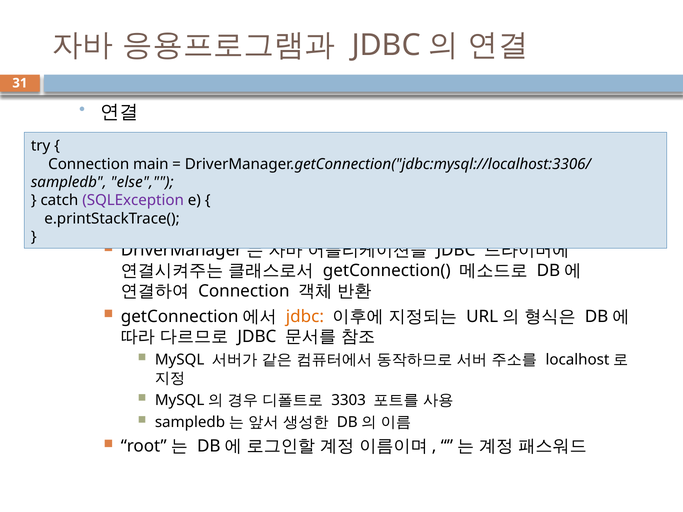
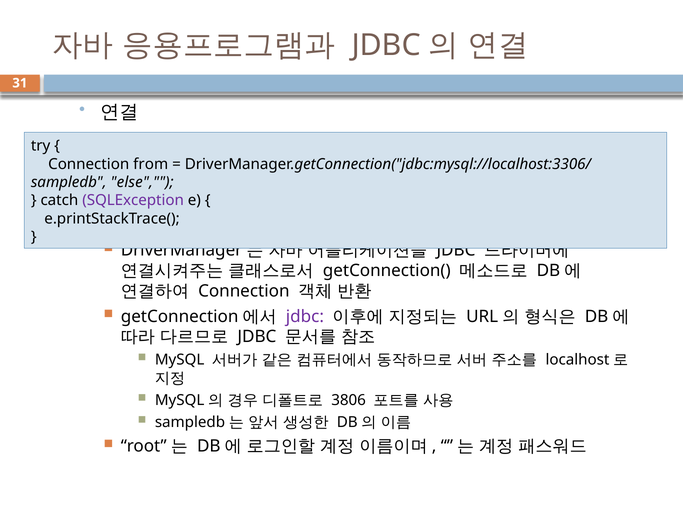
main: main -> from
jdbc at (305, 317) colour: orange -> purple
3303: 3303 -> 3806
